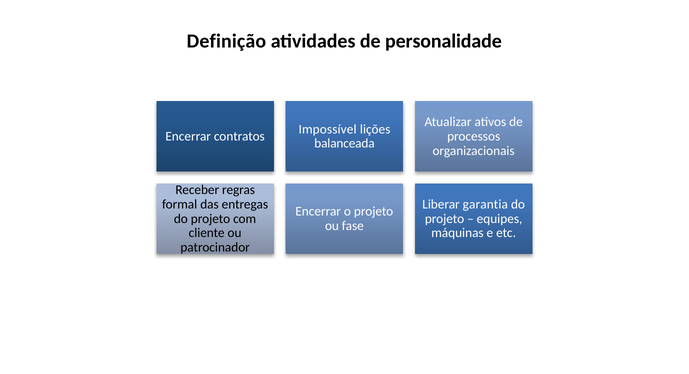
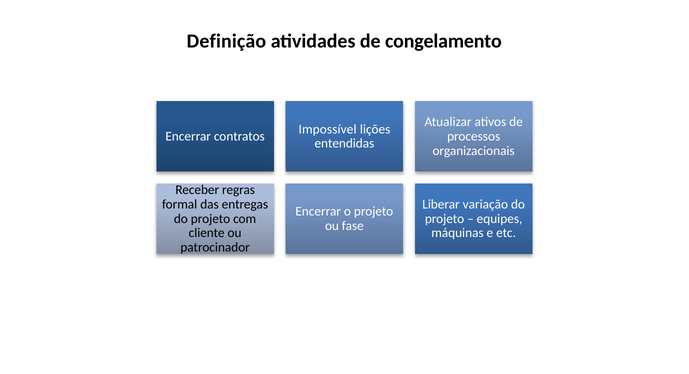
personalidade: personalidade -> congelamento
balanceada: balanceada -> entendidas
garantia: garantia -> variação
